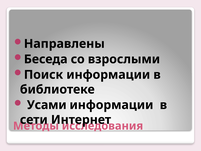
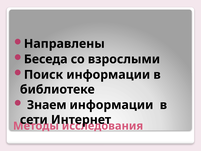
Усами: Усами -> Знаем
